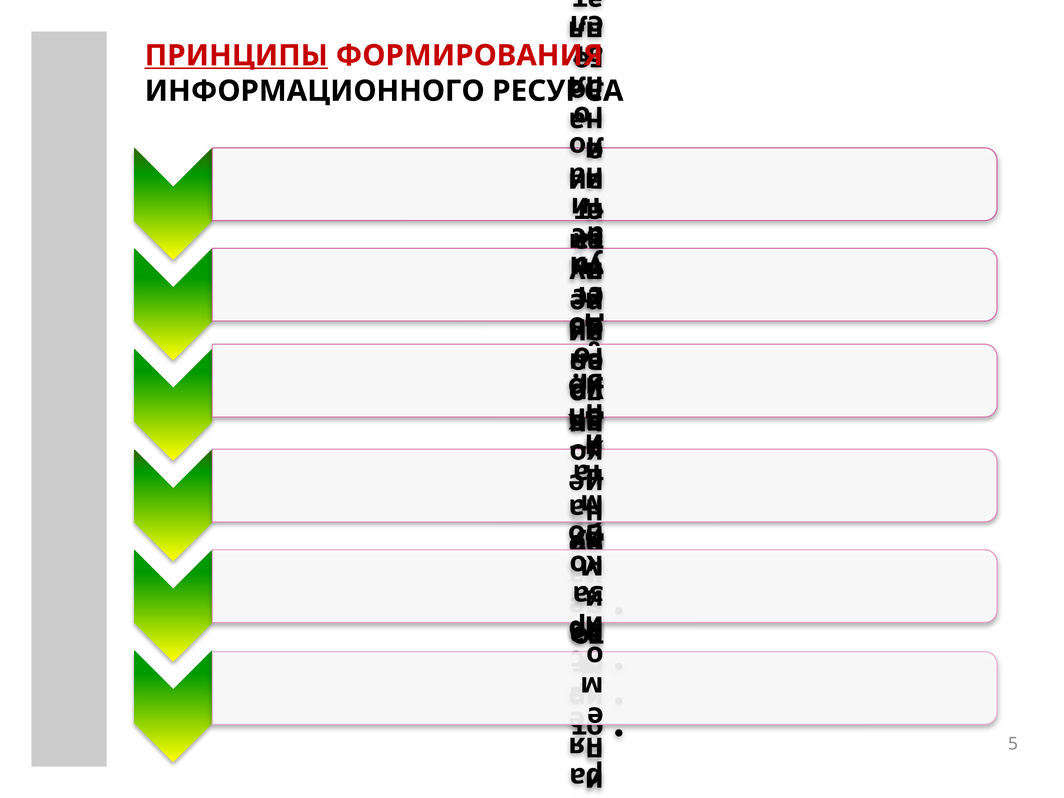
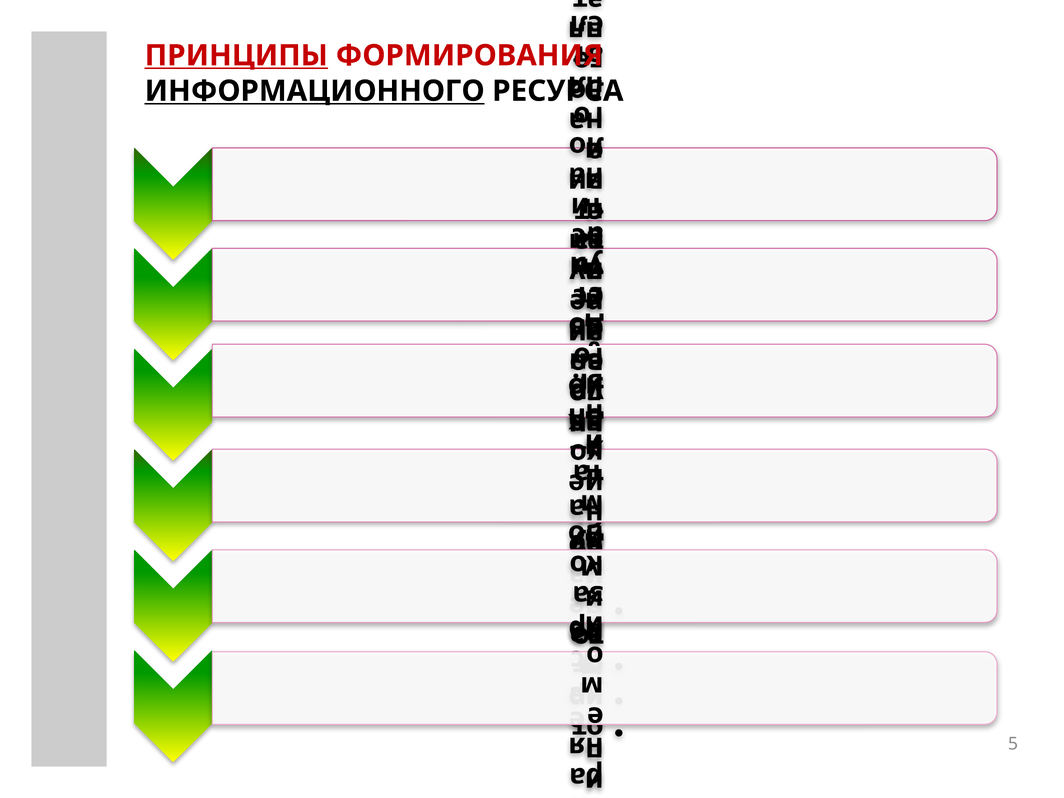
ИНФОРМАЦИОННОГО underline: none -> present
